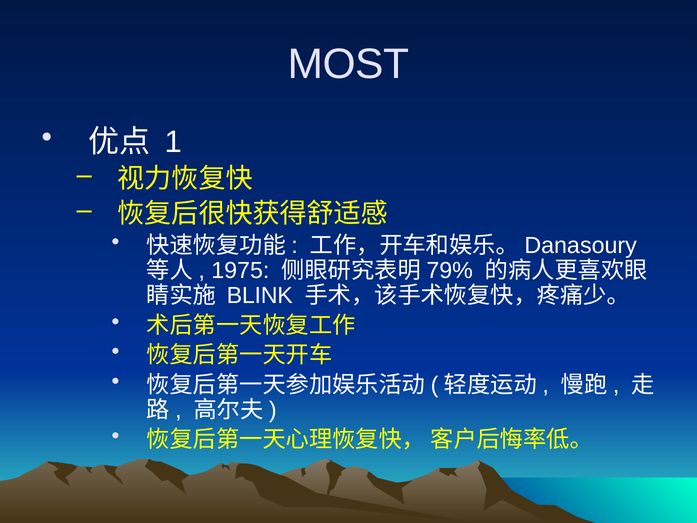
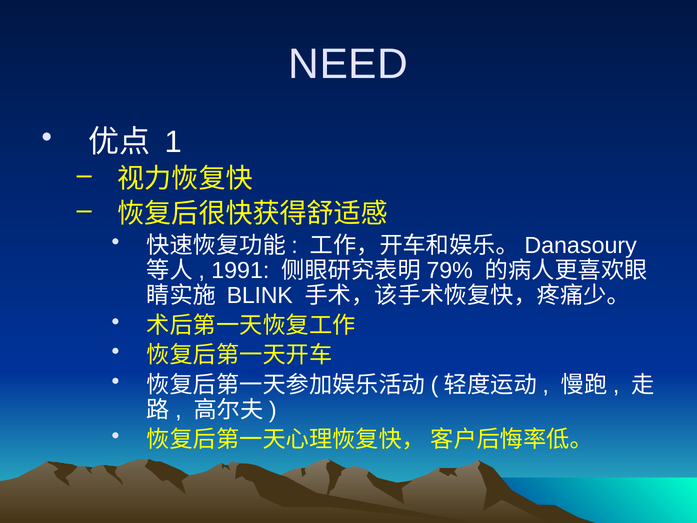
MOST: MOST -> NEED
1975: 1975 -> 1991
